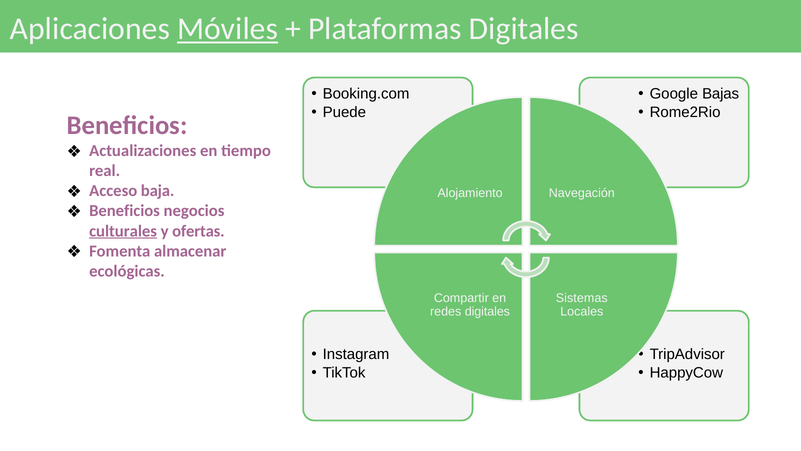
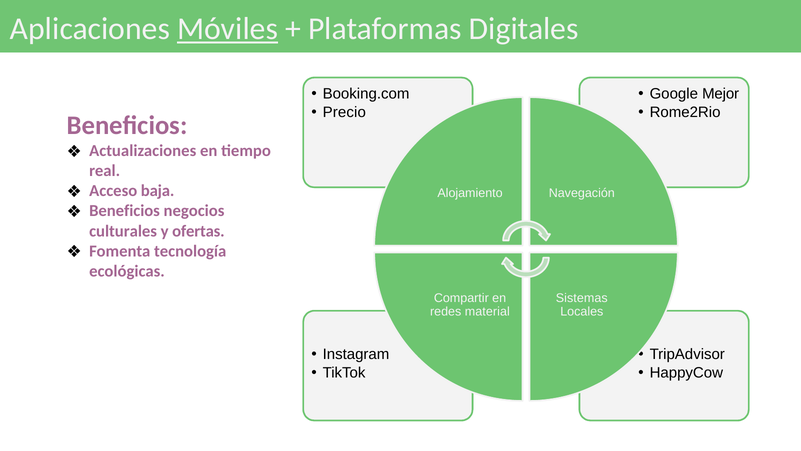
Bajas: Bajas -> Mejor
Puede: Puede -> Precio
culturales underline: present -> none
almacenar: almacenar -> tecnología
redes digitales: digitales -> material
